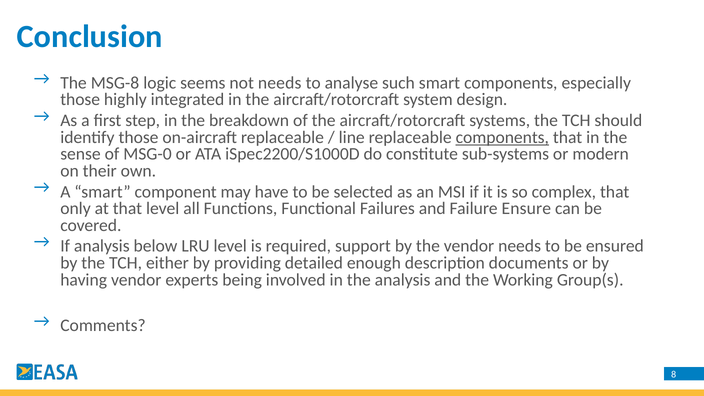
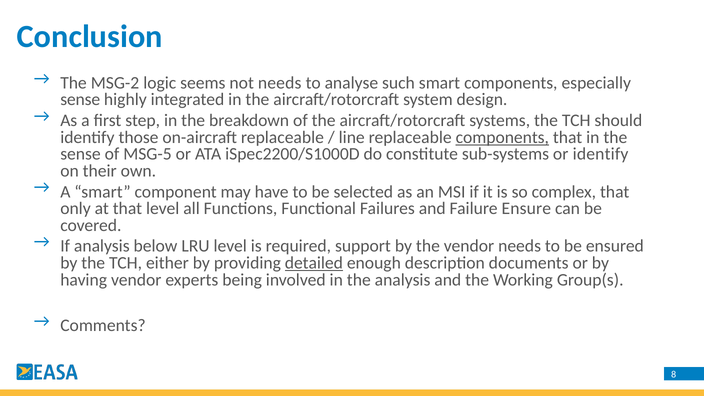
MSG-8: MSG-8 -> MSG-2
those at (80, 100): those -> sense
MSG-0: MSG-0 -> MSG-5
or modern: modern -> identify
detailed underline: none -> present
